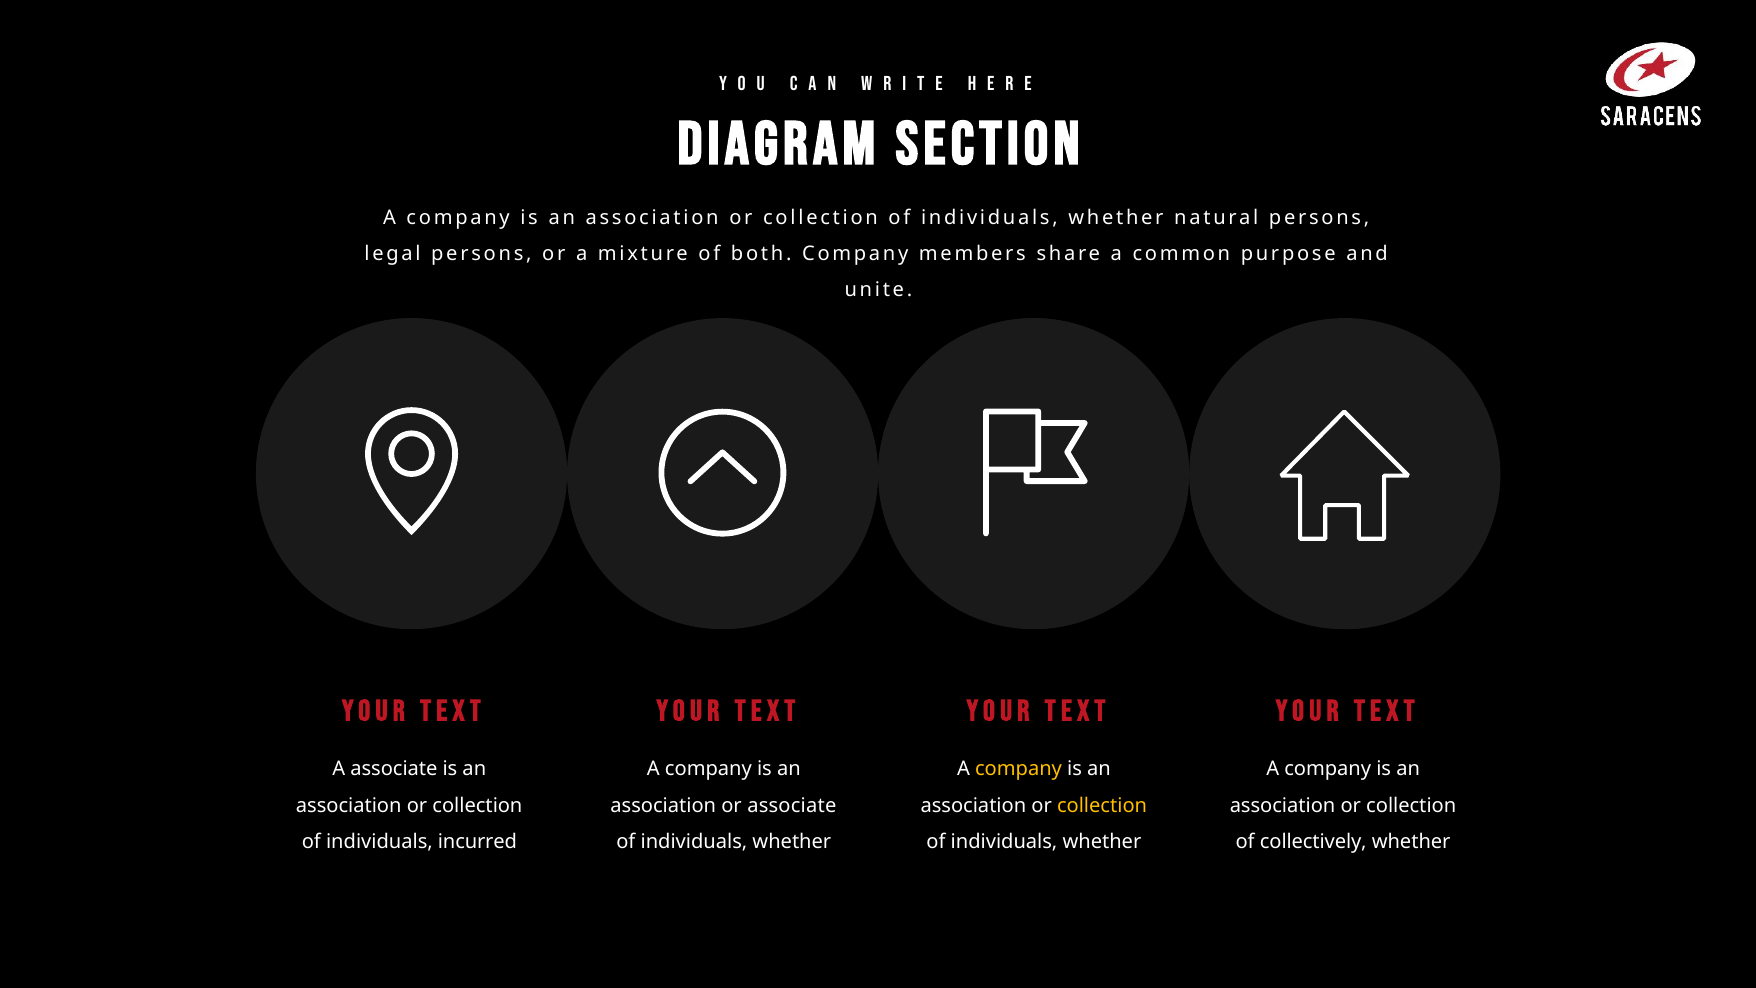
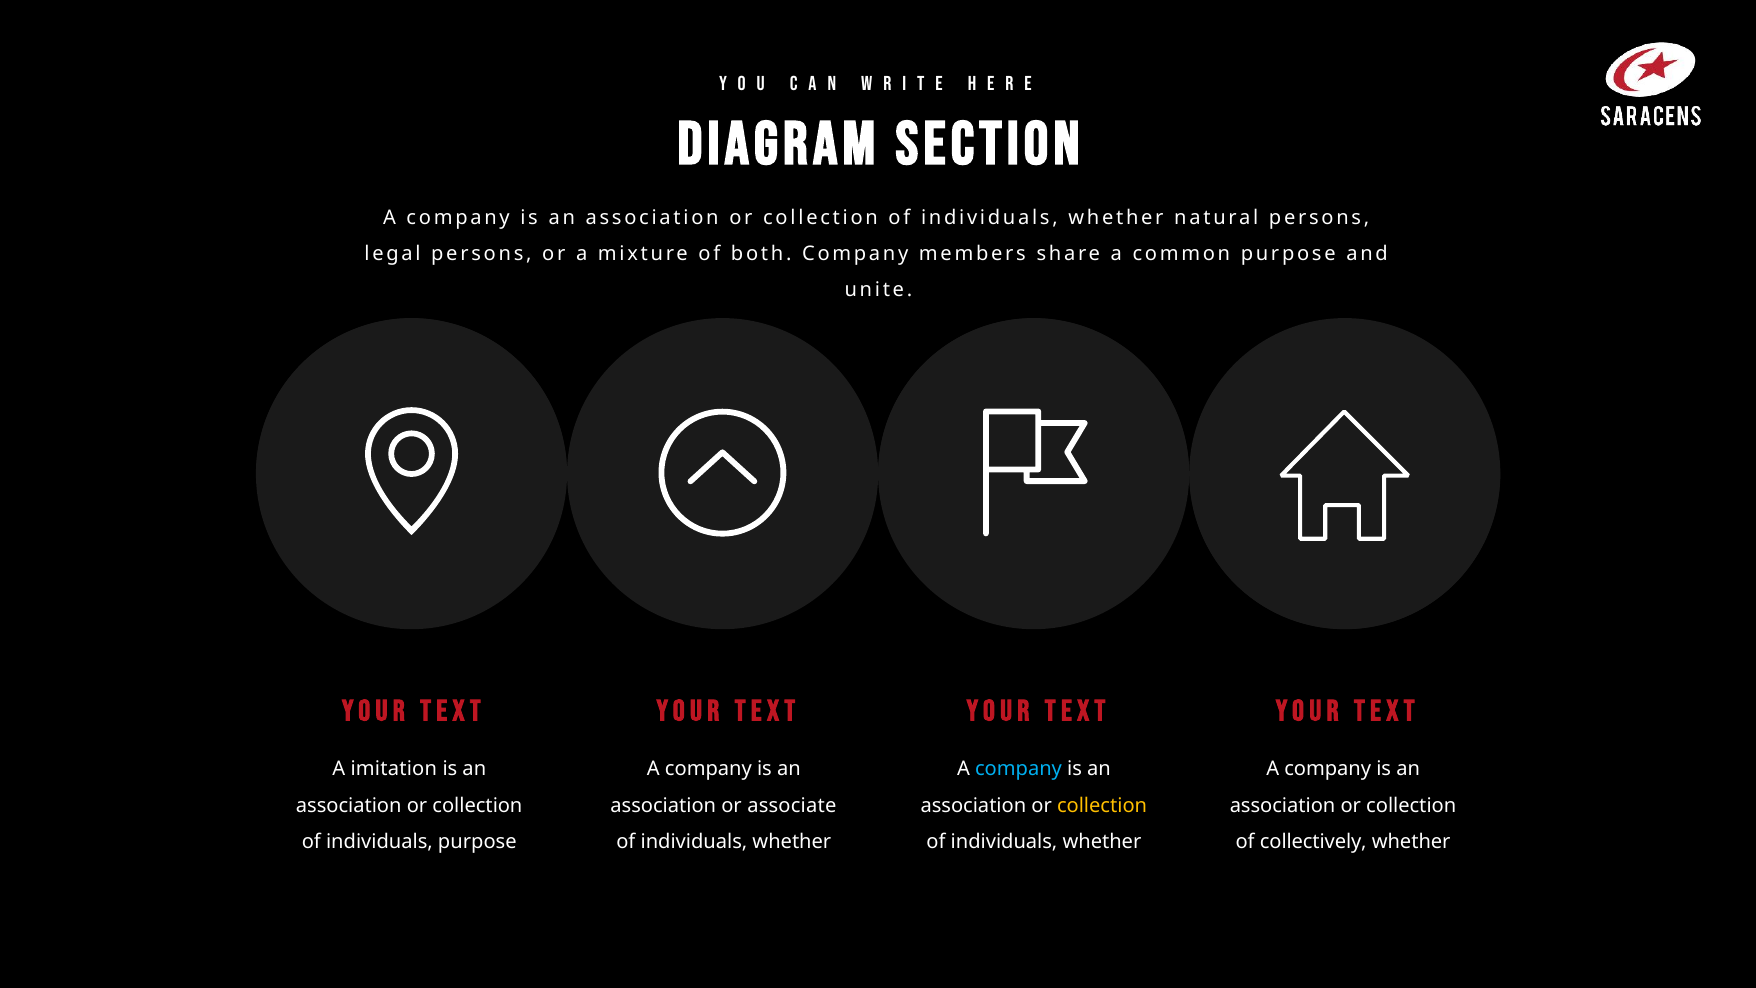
A associate: associate -> imitation
company at (1019, 769) colour: yellow -> light blue
individuals incurred: incurred -> purpose
